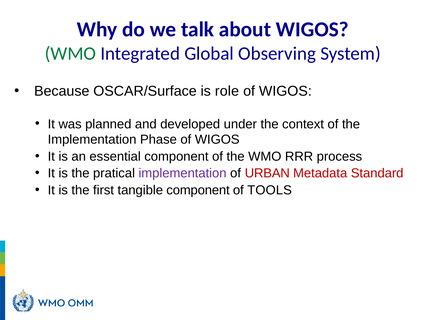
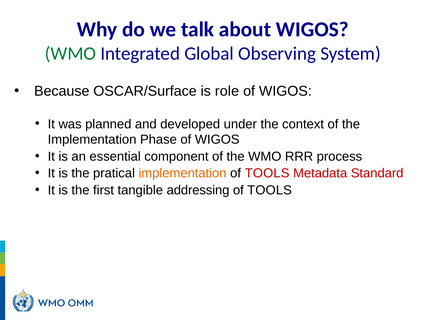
implementation at (183, 173) colour: purple -> orange
URBAN at (267, 173): URBAN -> TOOLS
tangible component: component -> addressing
